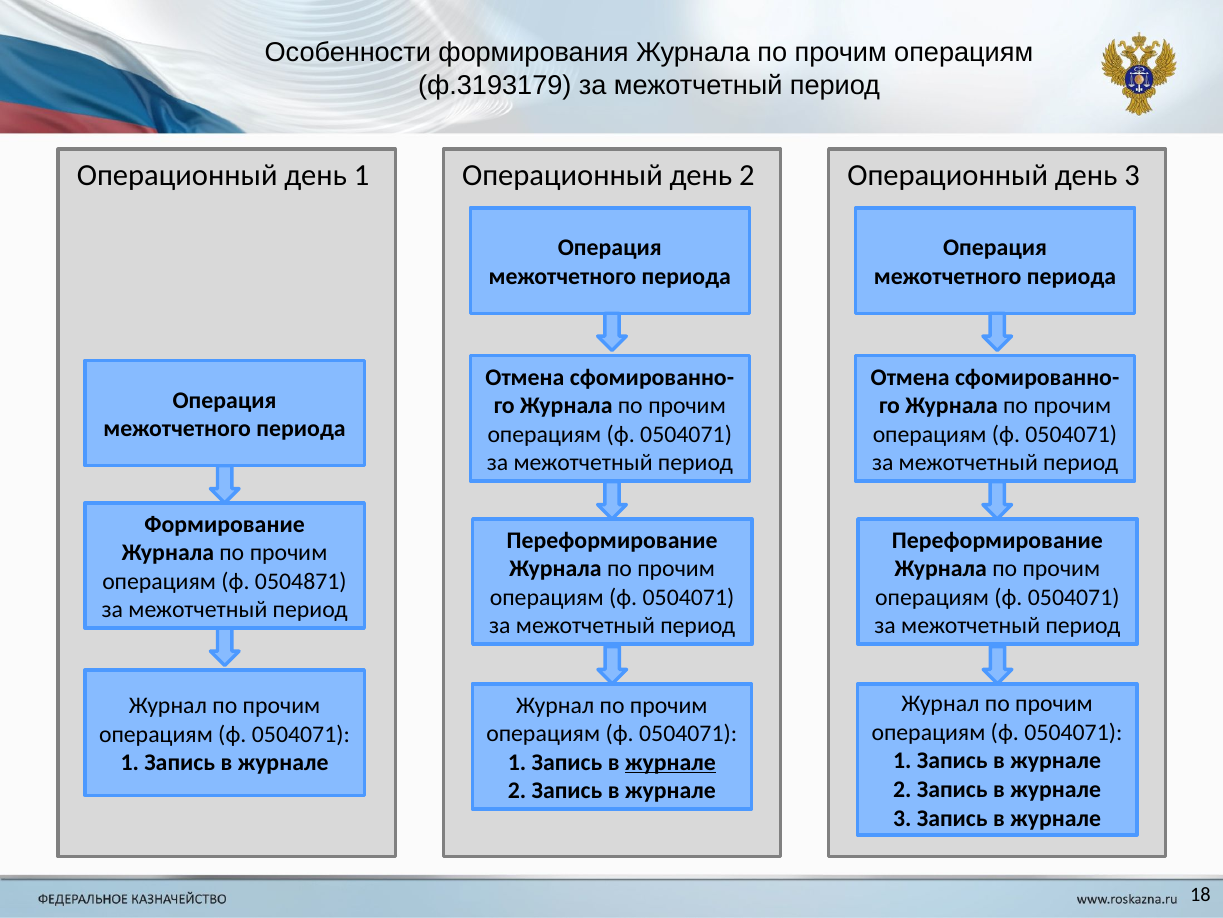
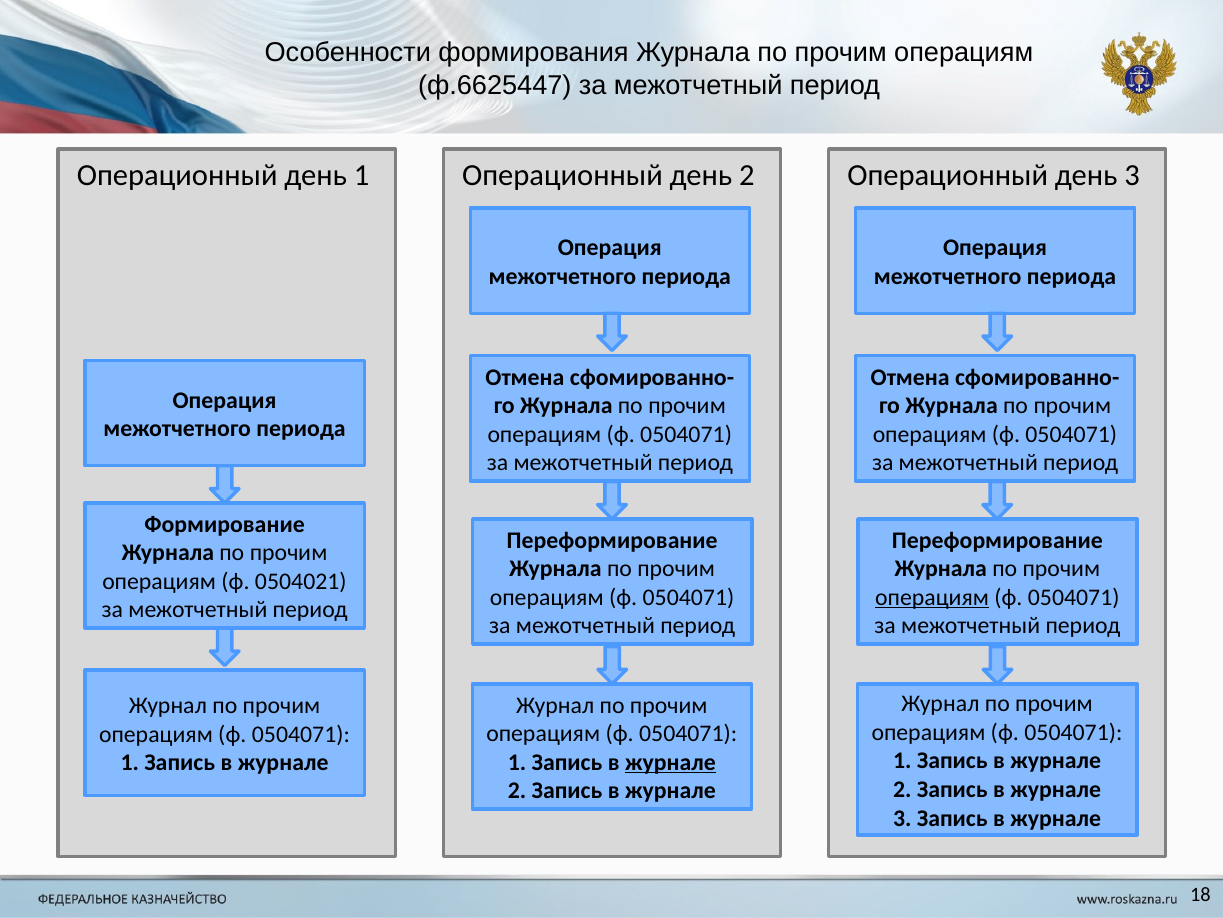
ф.3193179: ф.3193179 -> ф.6625447
0504871: 0504871 -> 0504021
операциям at (932, 597) underline: none -> present
